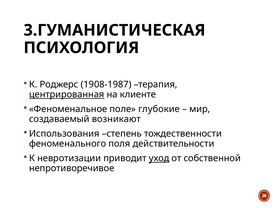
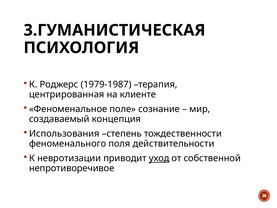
1908-1987: 1908-1987 -> 1979-1987
центрированная underline: present -> none
глубокие: глубокие -> сознание
возникают: возникают -> концепция
